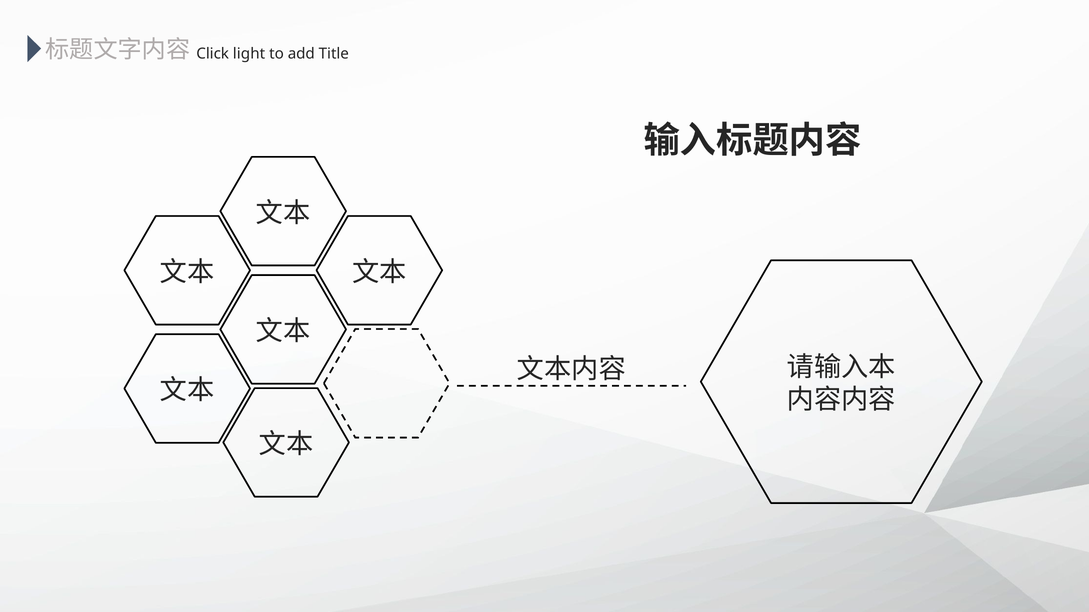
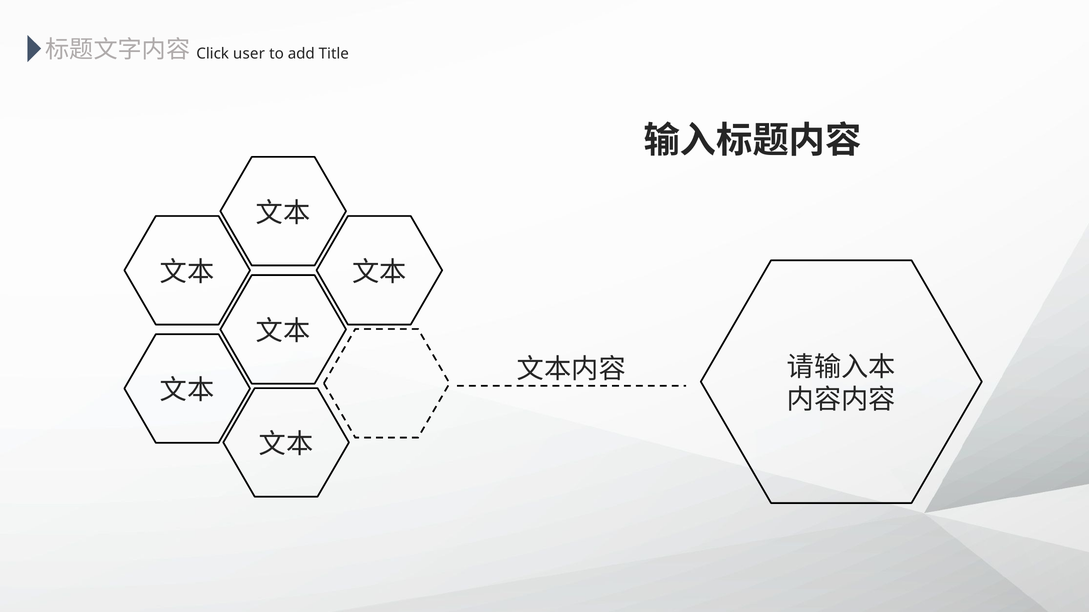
light: light -> user
